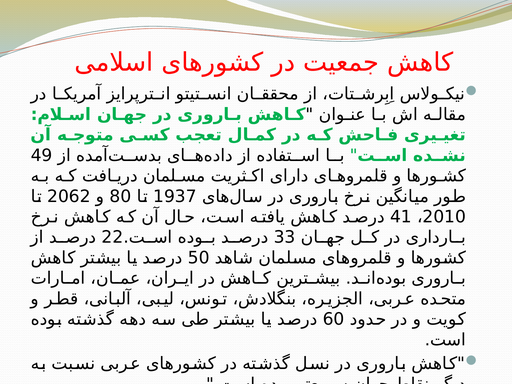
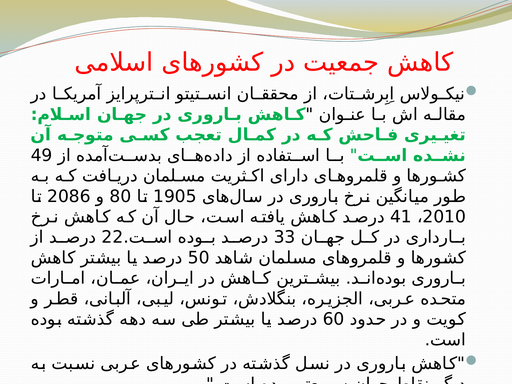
2062: 2062 -> 2086
1937: 1937 -> 1905
